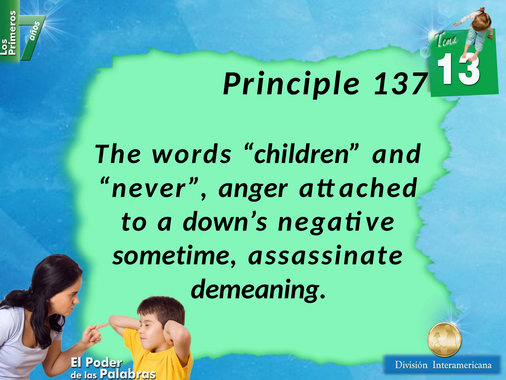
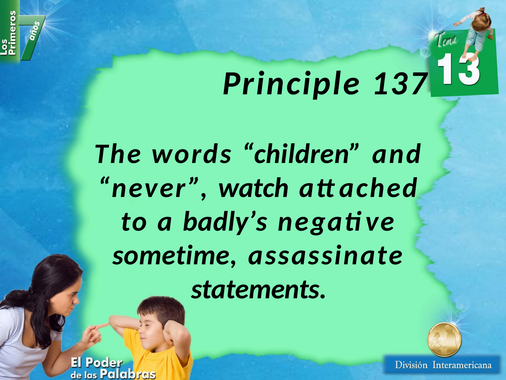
anger: anger -> watch
down’s: down’s -> badly’s
demeaning: demeaning -> statements
